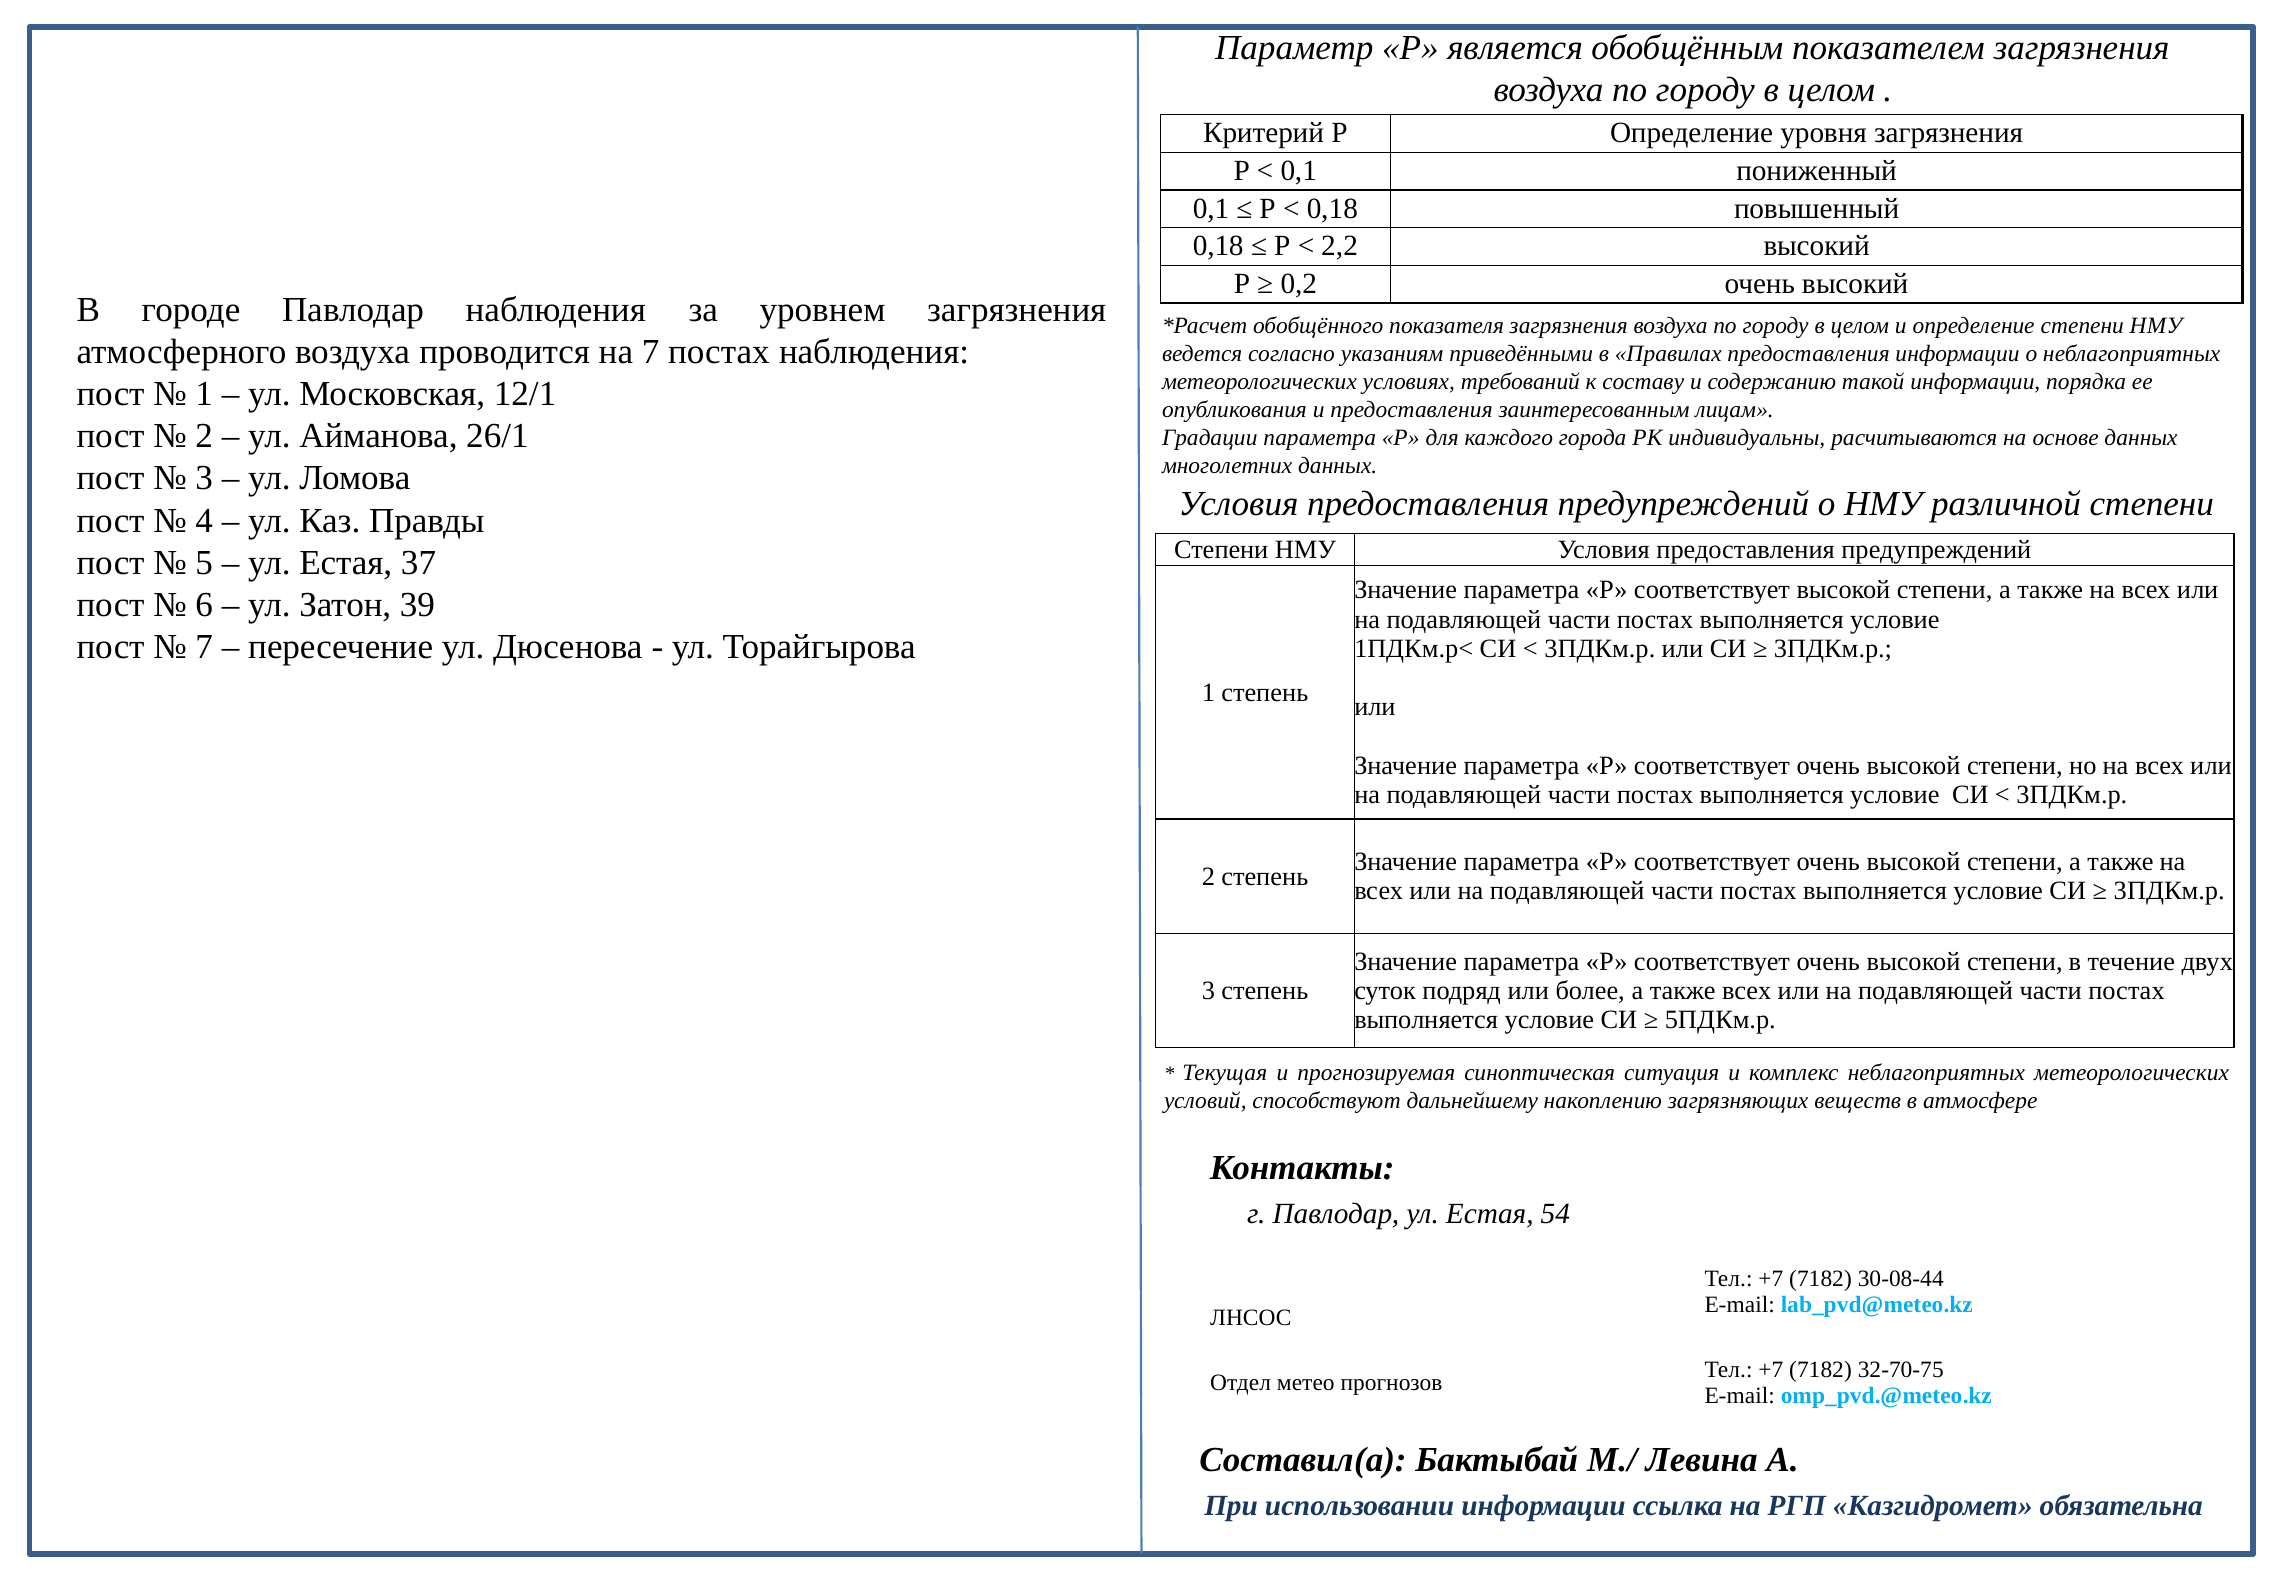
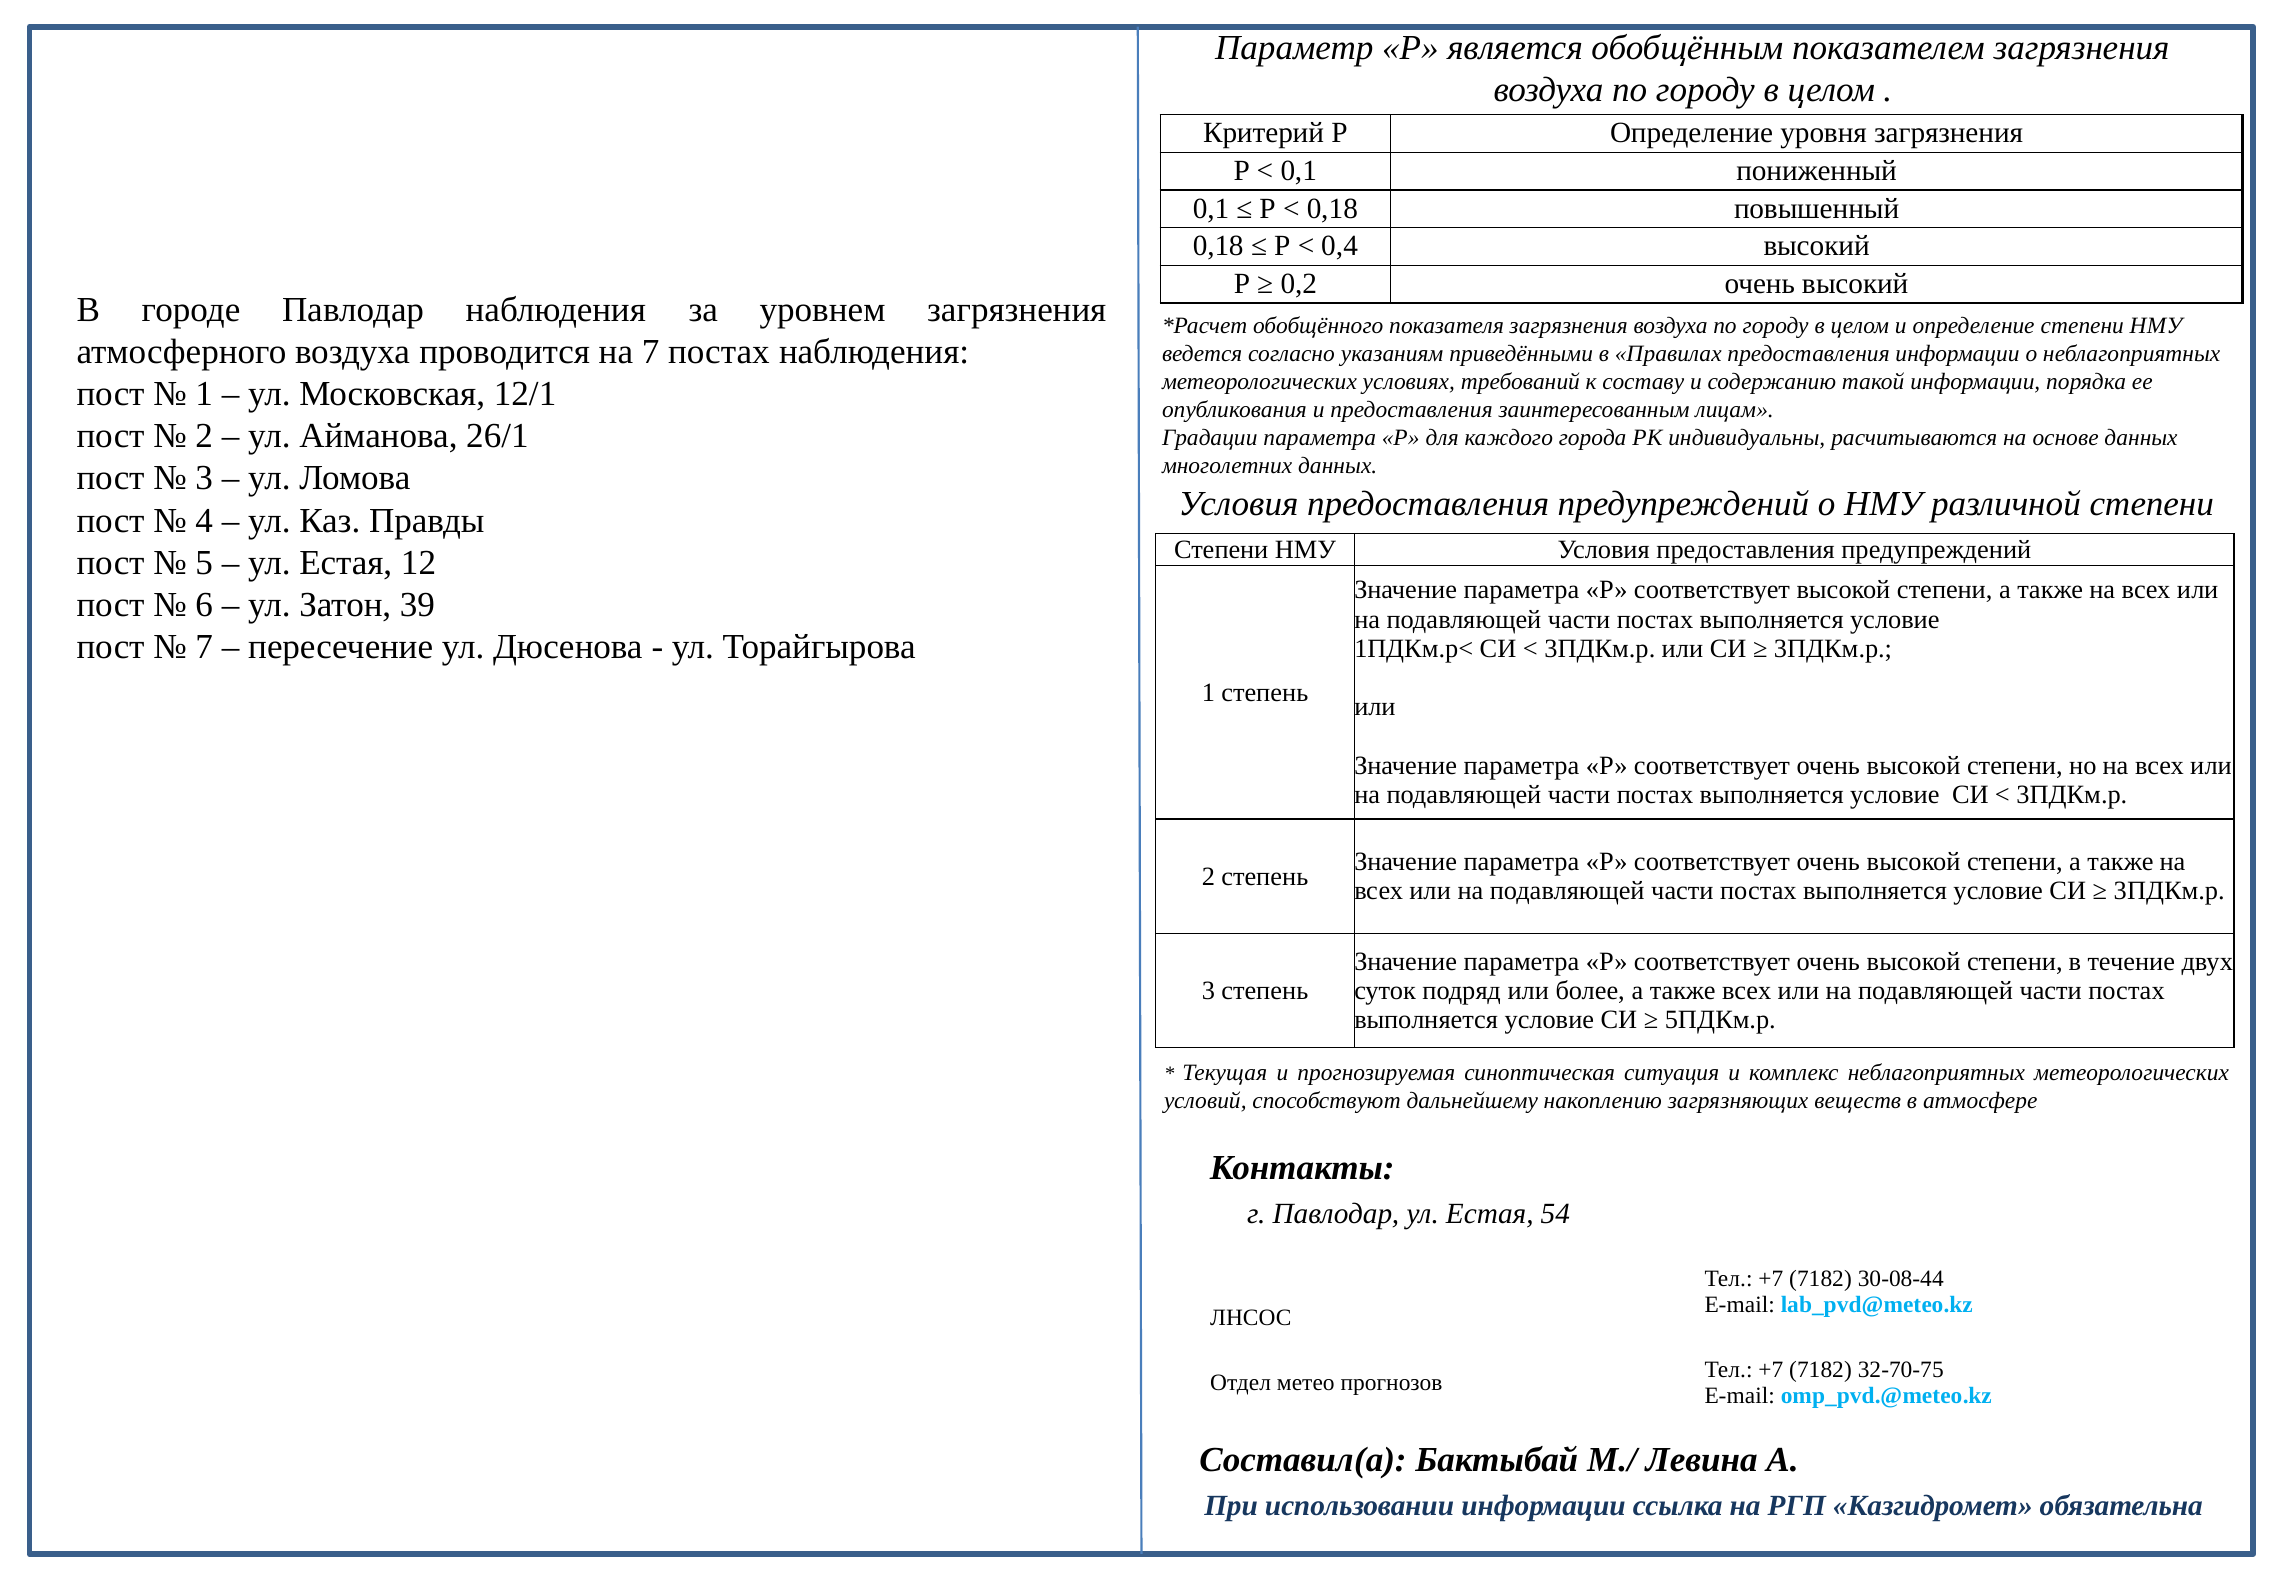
2,2: 2,2 -> 0,4
37: 37 -> 12
